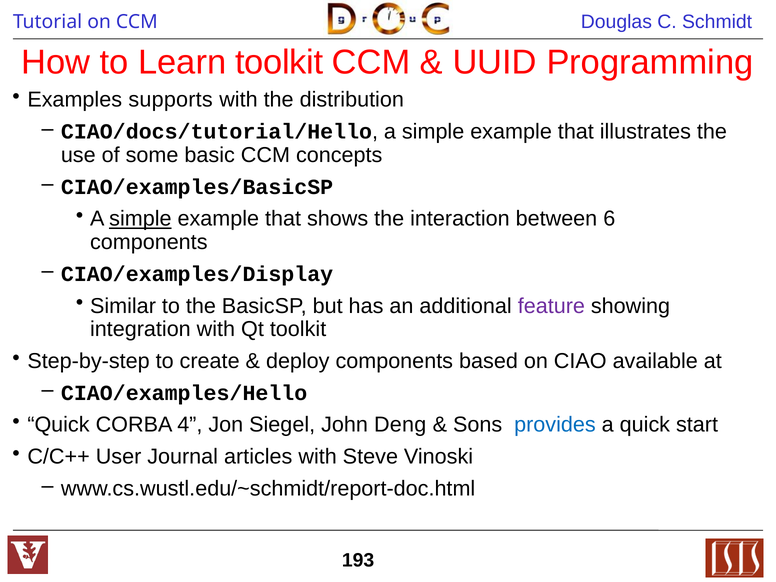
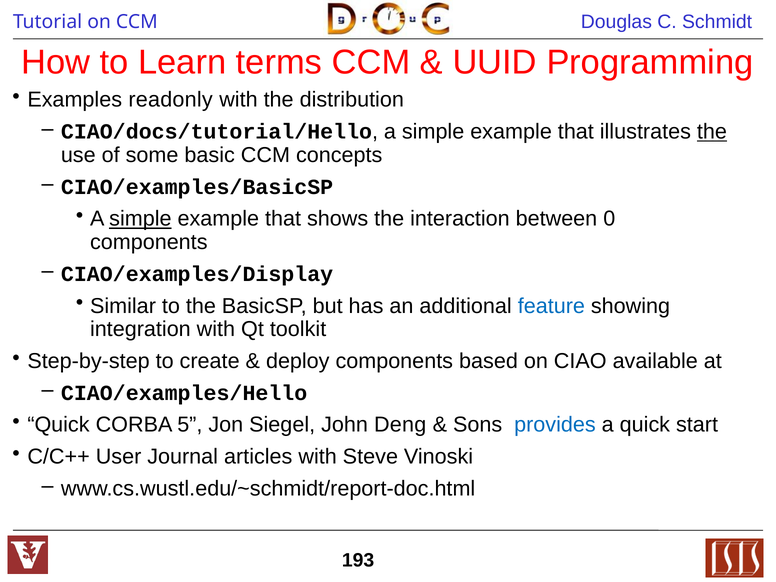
Learn toolkit: toolkit -> terms
supports: supports -> readonly
the at (712, 132) underline: none -> present
6: 6 -> 0
feature colour: purple -> blue
4: 4 -> 5
